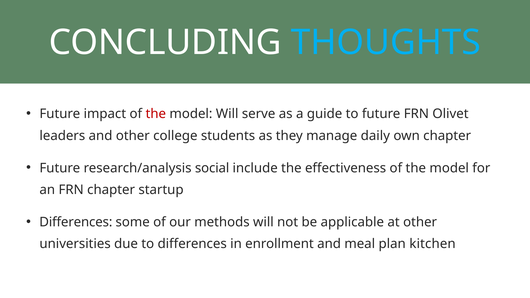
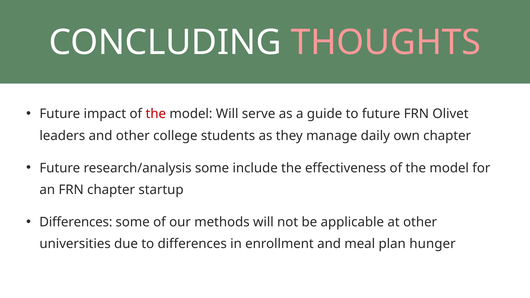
THOUGHTS colour: light blue -> pink
research/analysis social: social -> some
kitchen: kitchen -> hunger
